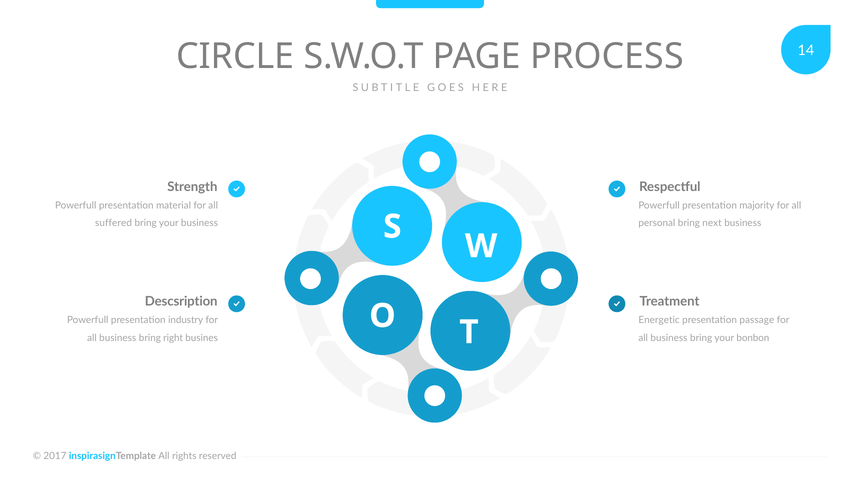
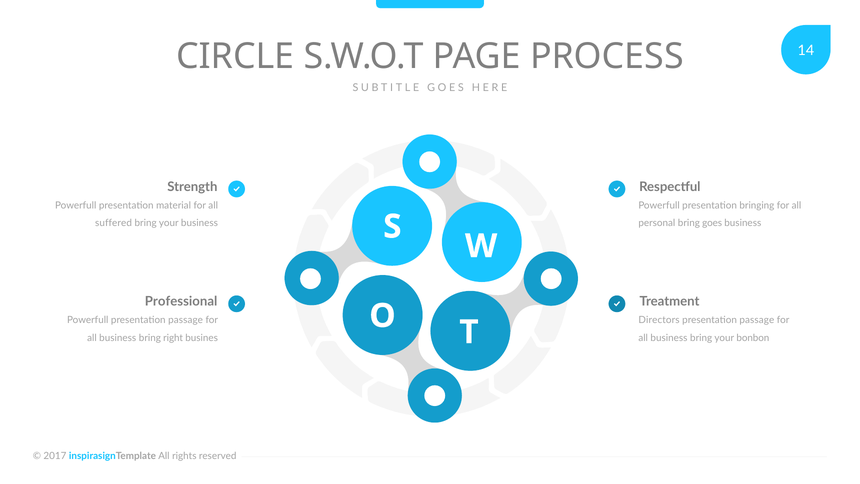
majority: majority -> bringing
next: next -> goes
Descsription: Descsription -> Professional
Powerfull presentation industry: industry -> passage
Energetic: Energetic -> Directors
